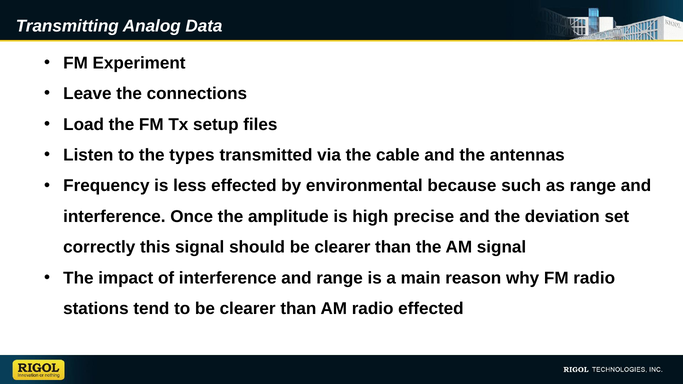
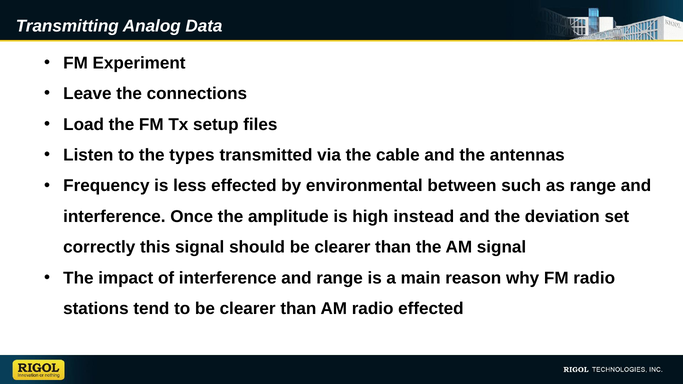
because: because -> between
precise: precise -> instead
